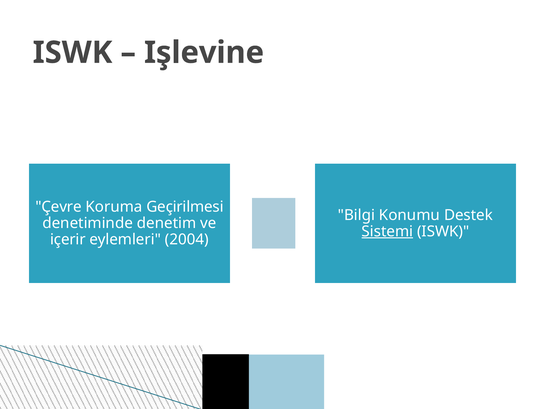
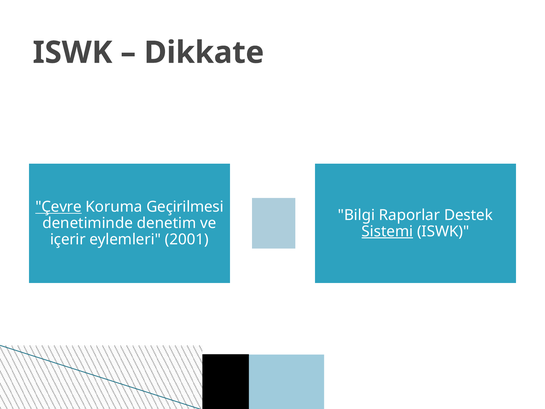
Işlevine: Işlevine -> Dikkate
Çevre underline: none -> present
Konumu: Konumu -> Raporlar
2004: 2004 -> 2001
